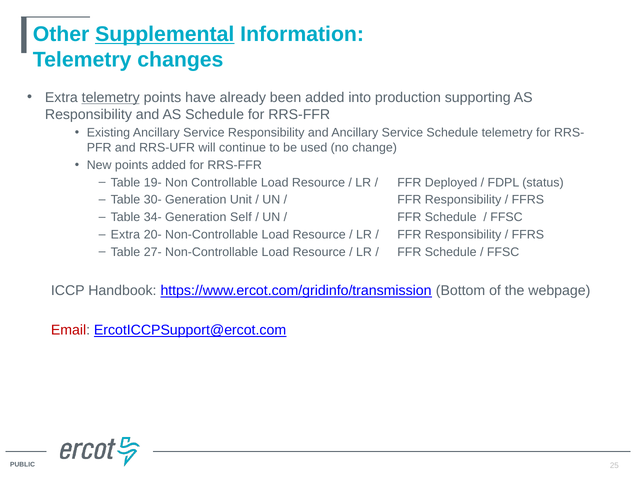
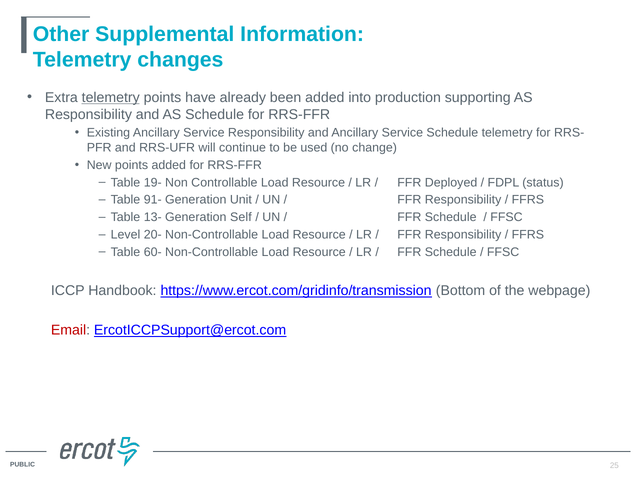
Supplemental underline: present -> none
30-: 30- -> 91-
34-: 34- -> 13-
Extra at (125, 234): Extra -> Level
27-: 27- -> 60-
